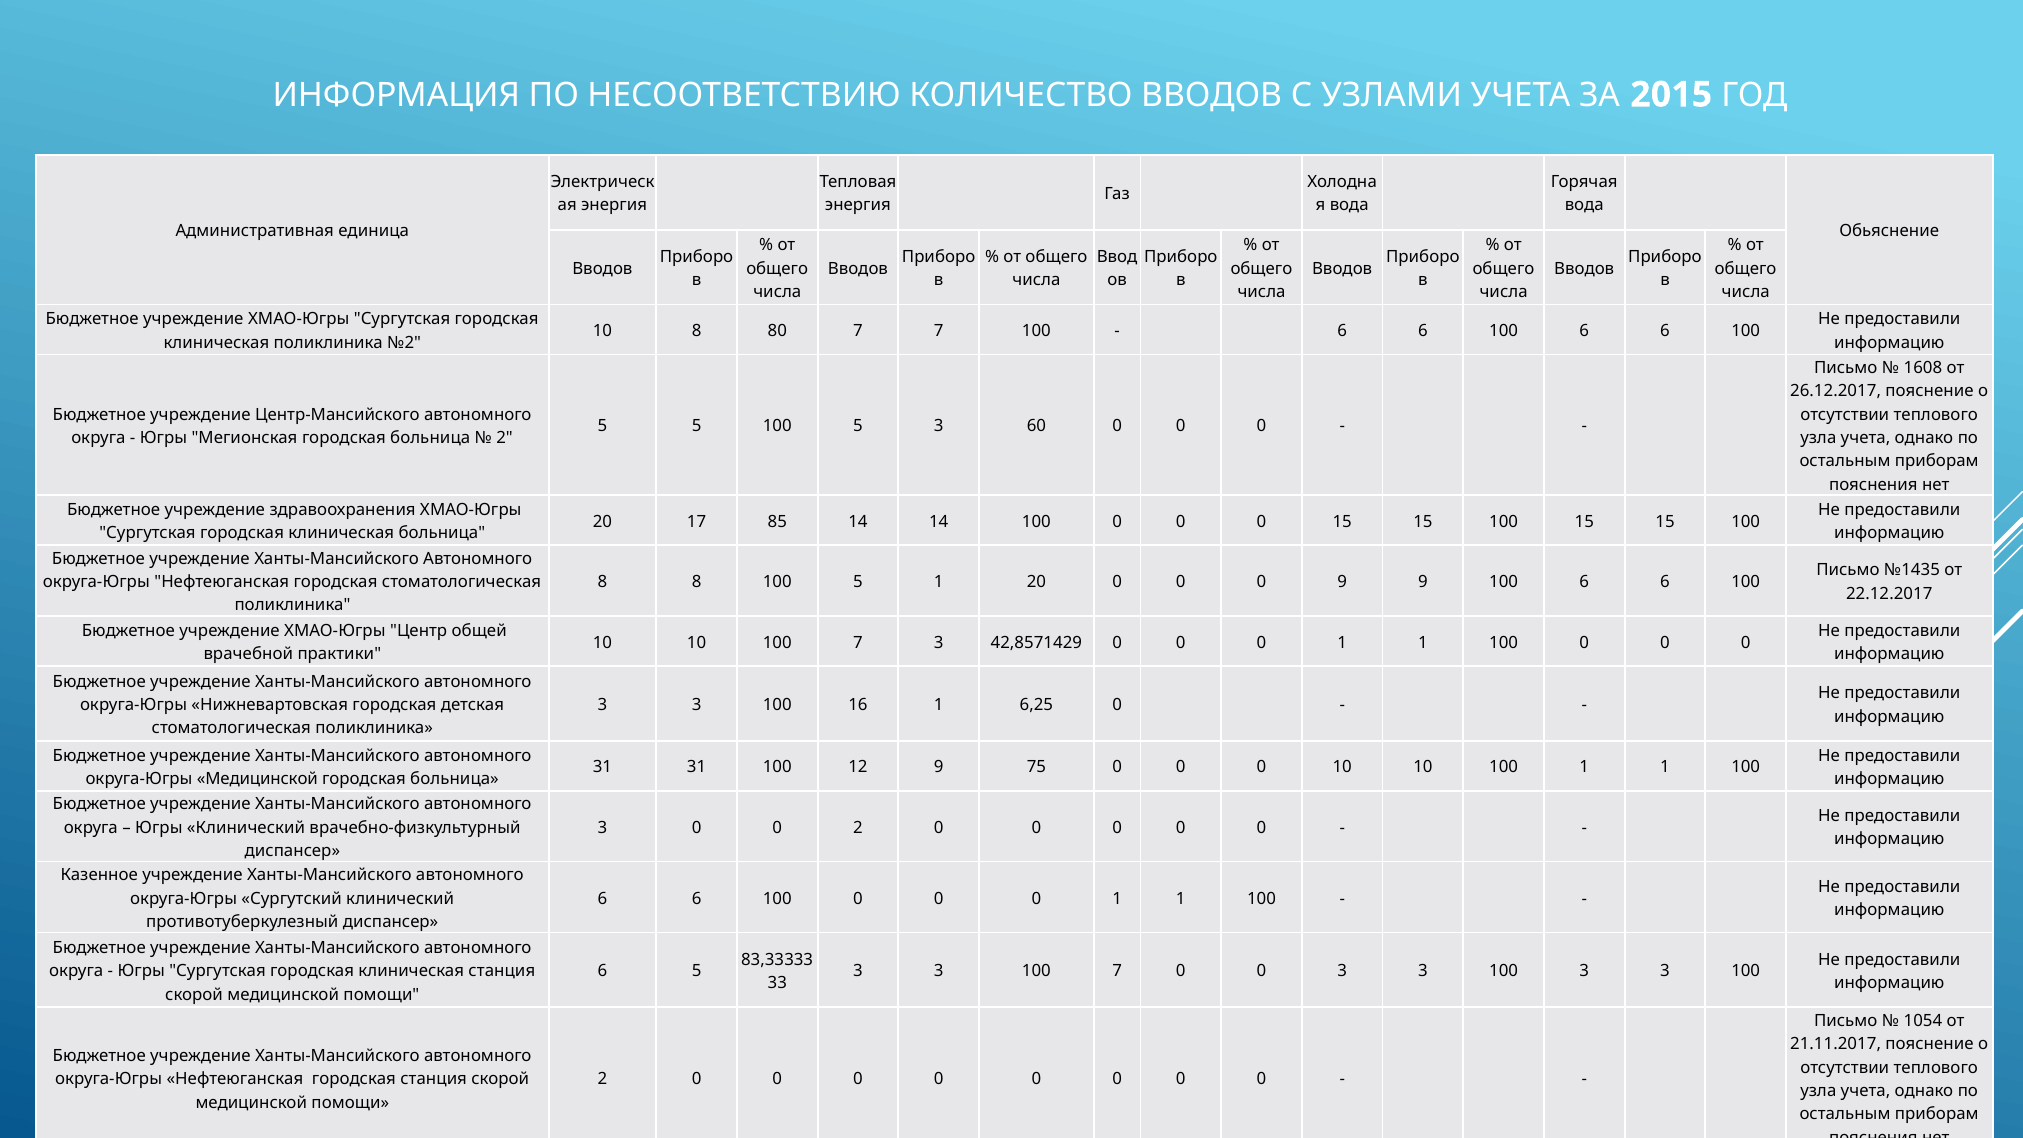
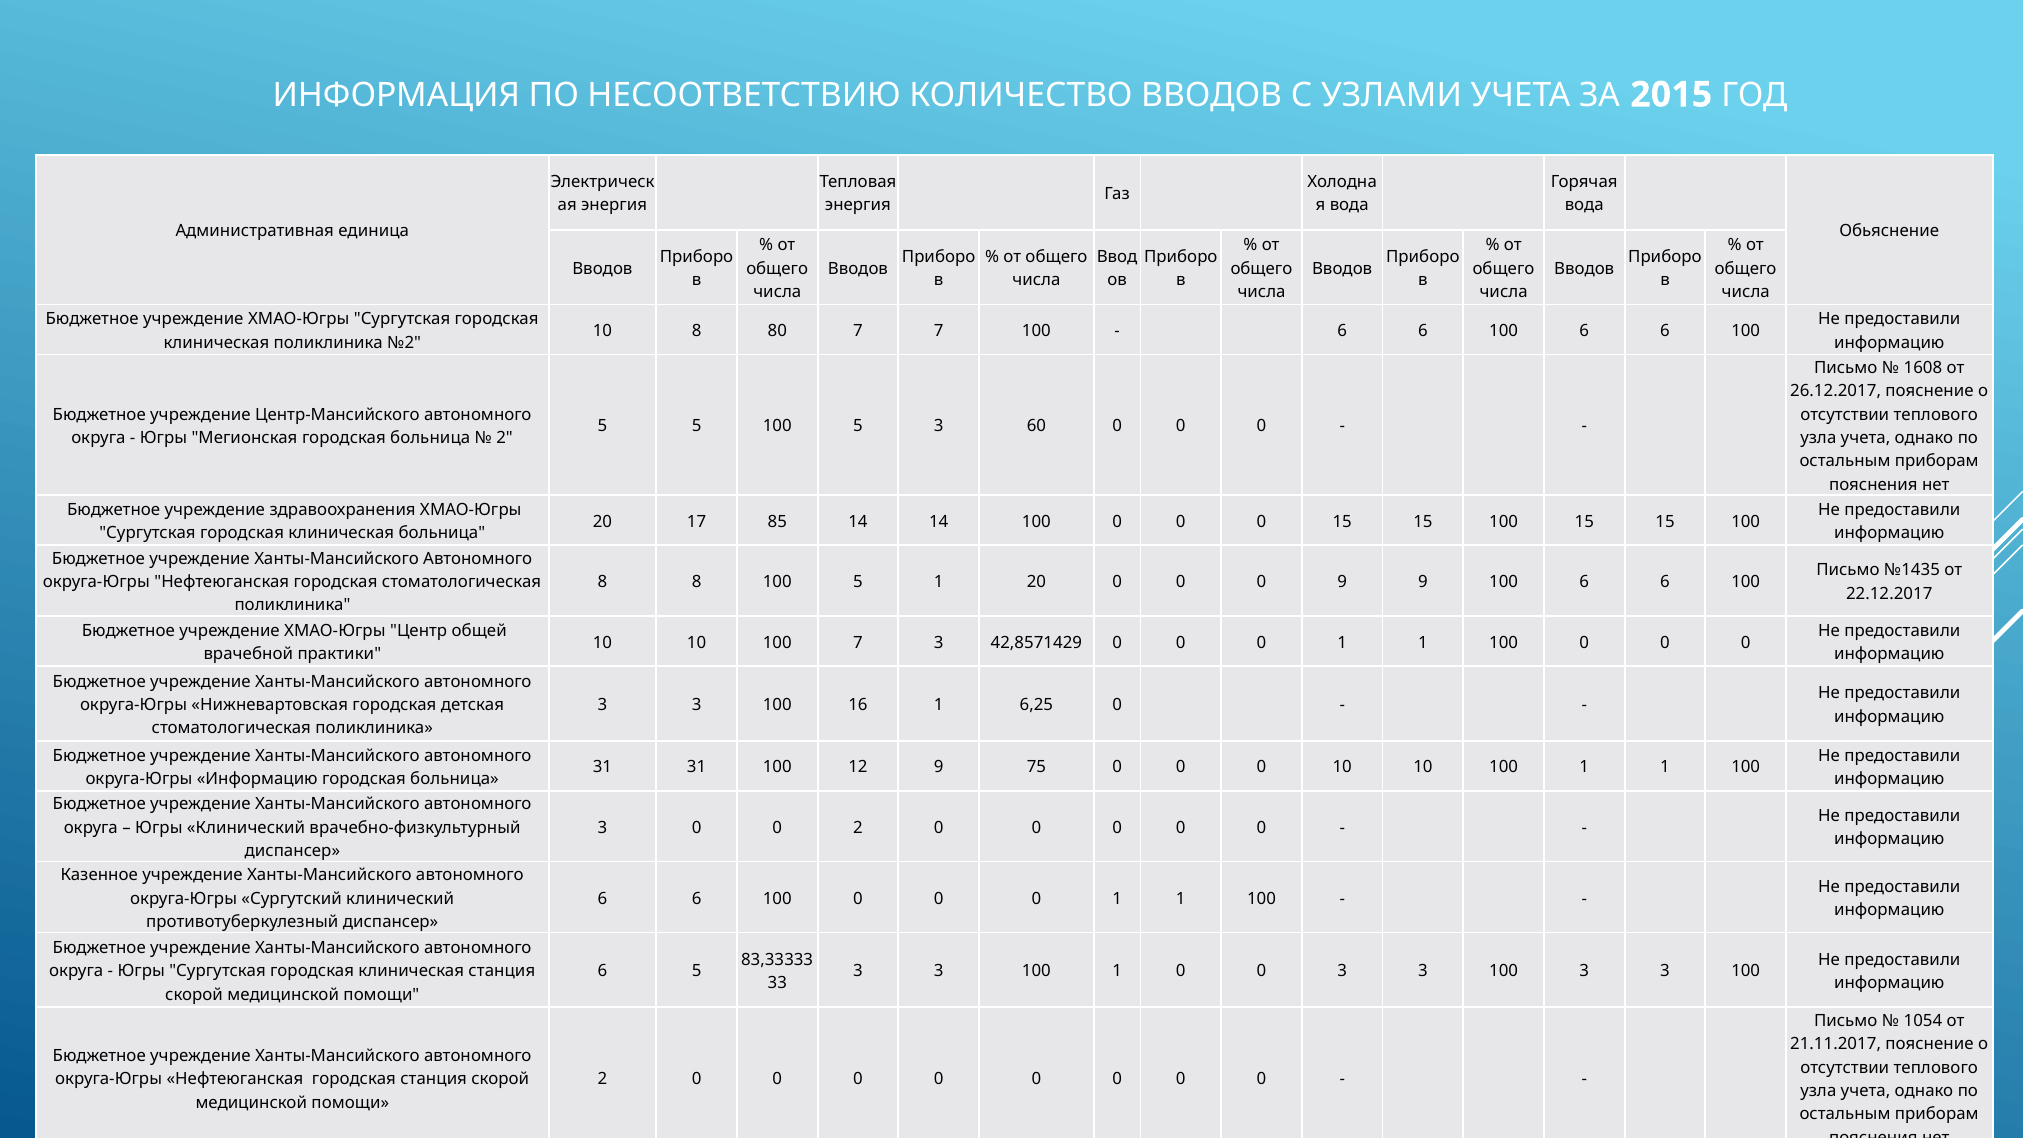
округа-Югры Медицинской: Медицинской -> Информацию
3 100 7: 7 -> 1
